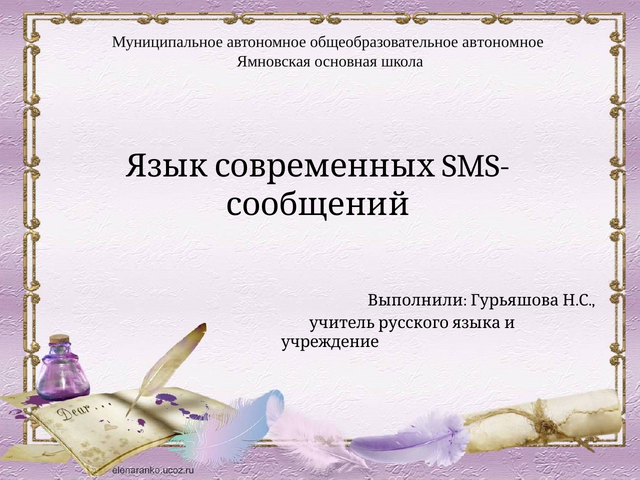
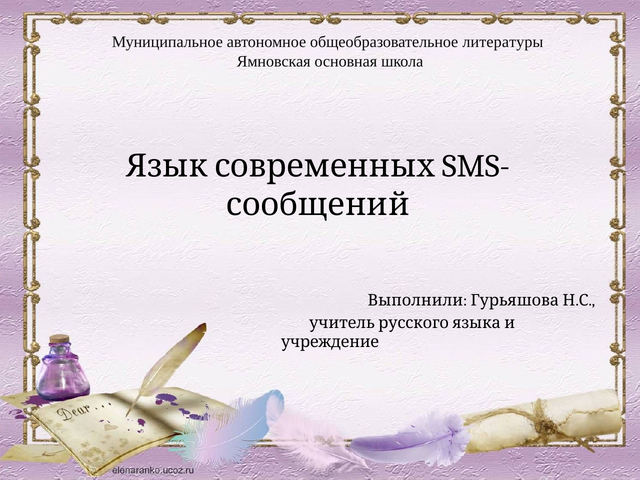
общеобразовательное автономное: автономное -> литературы
